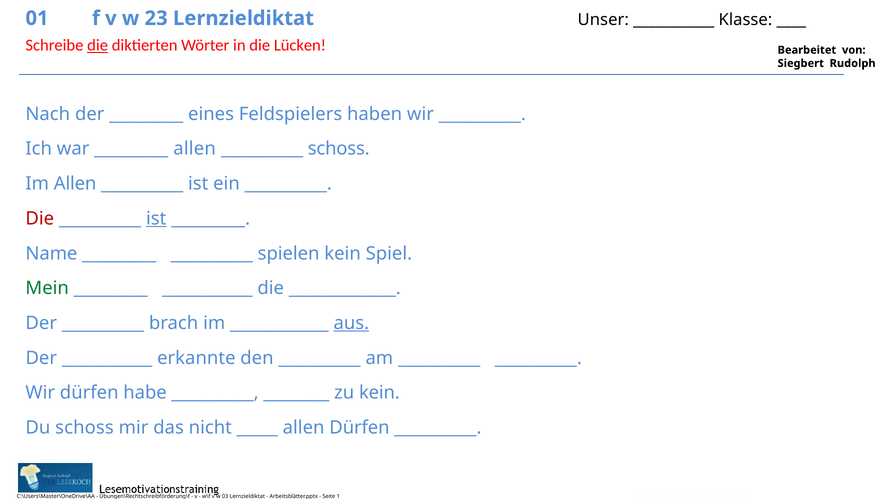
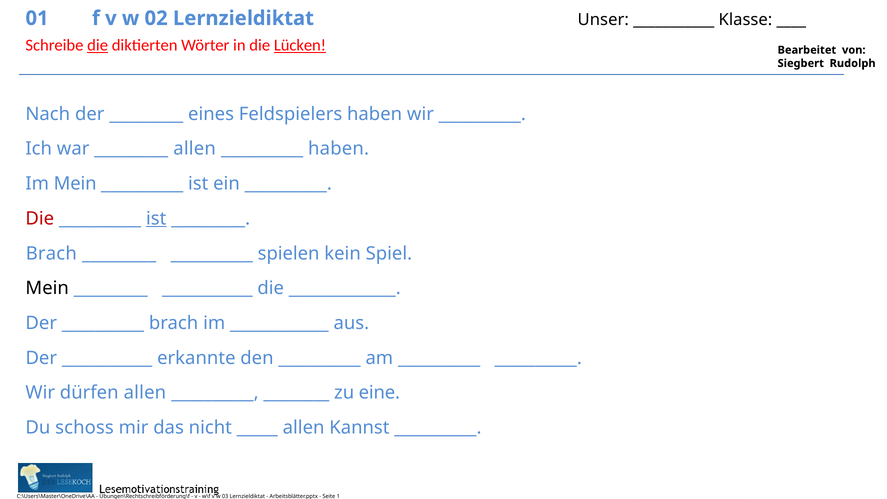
23: 23 -> 02
Lücken underline: none -> present
schoss at (339, 149): schoss -> haben
Im Allen: Allen -> Mein
Name at (51, 253): Name -> Brach
Mein at (47, 288) colour: green -> black
aus underline: present -> none
dürfen habe: habe -> allen
zu kein: kein -> eine
allen Dürfen: Dürfen -> Kannst
